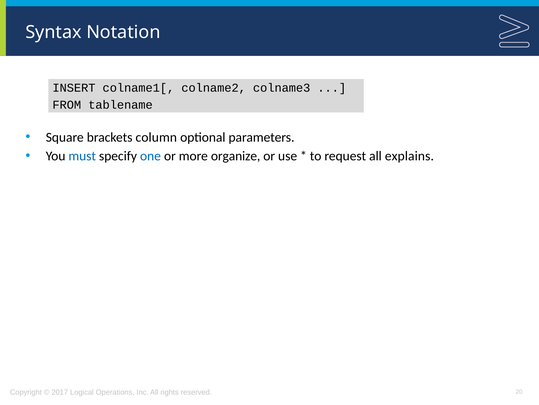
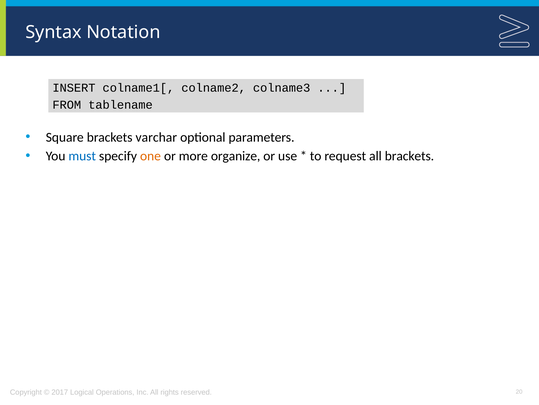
column: column -> varchar
one colour: blue -> orange
all explains: explains -> brackets
